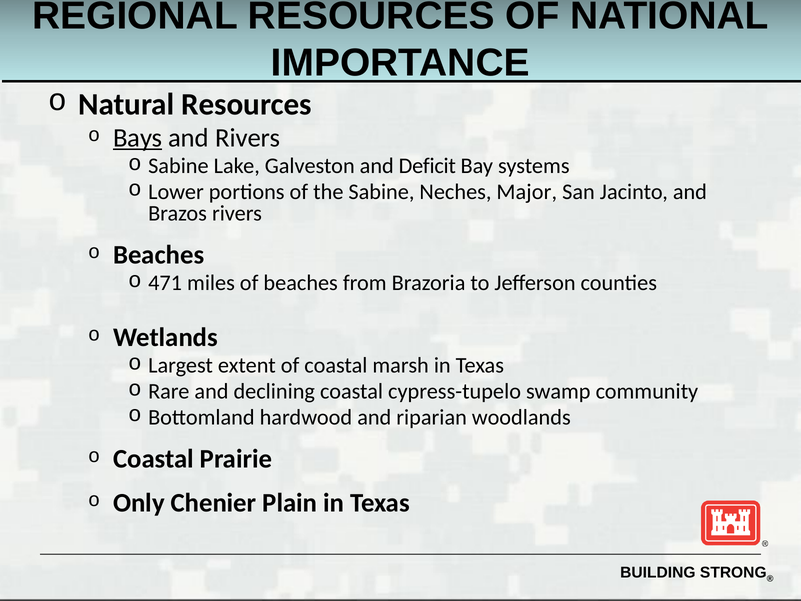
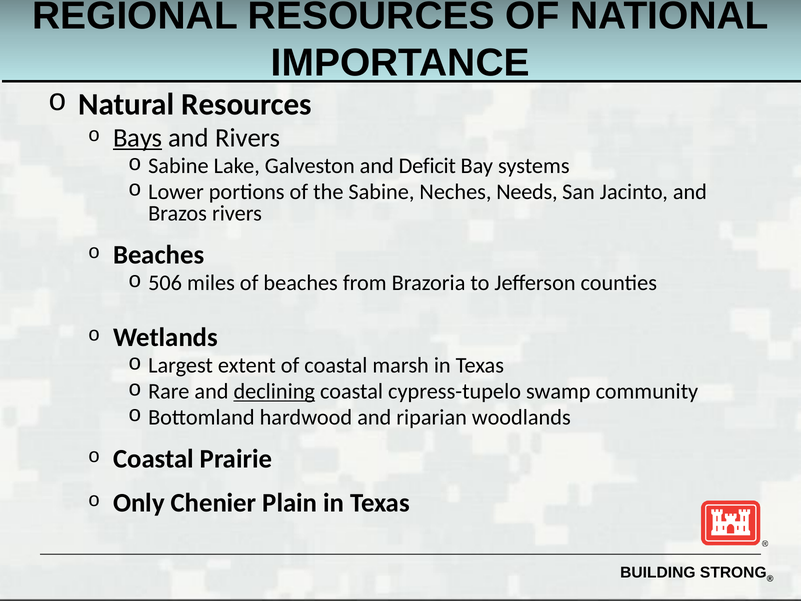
Major: Major -> Needs
471: 471 -> 506
declining underline: none -> present
